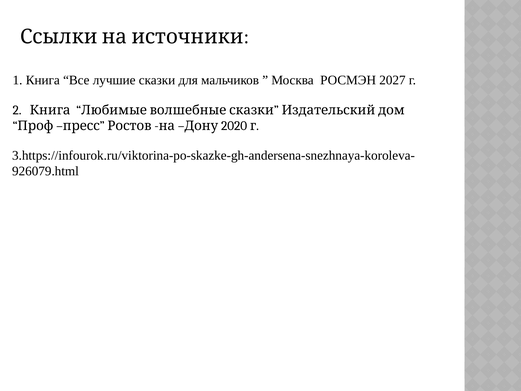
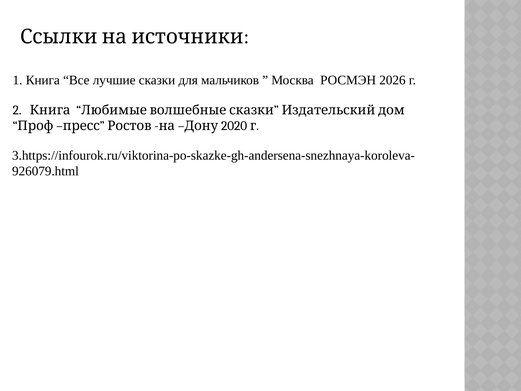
2027: 2027 -> 2026
